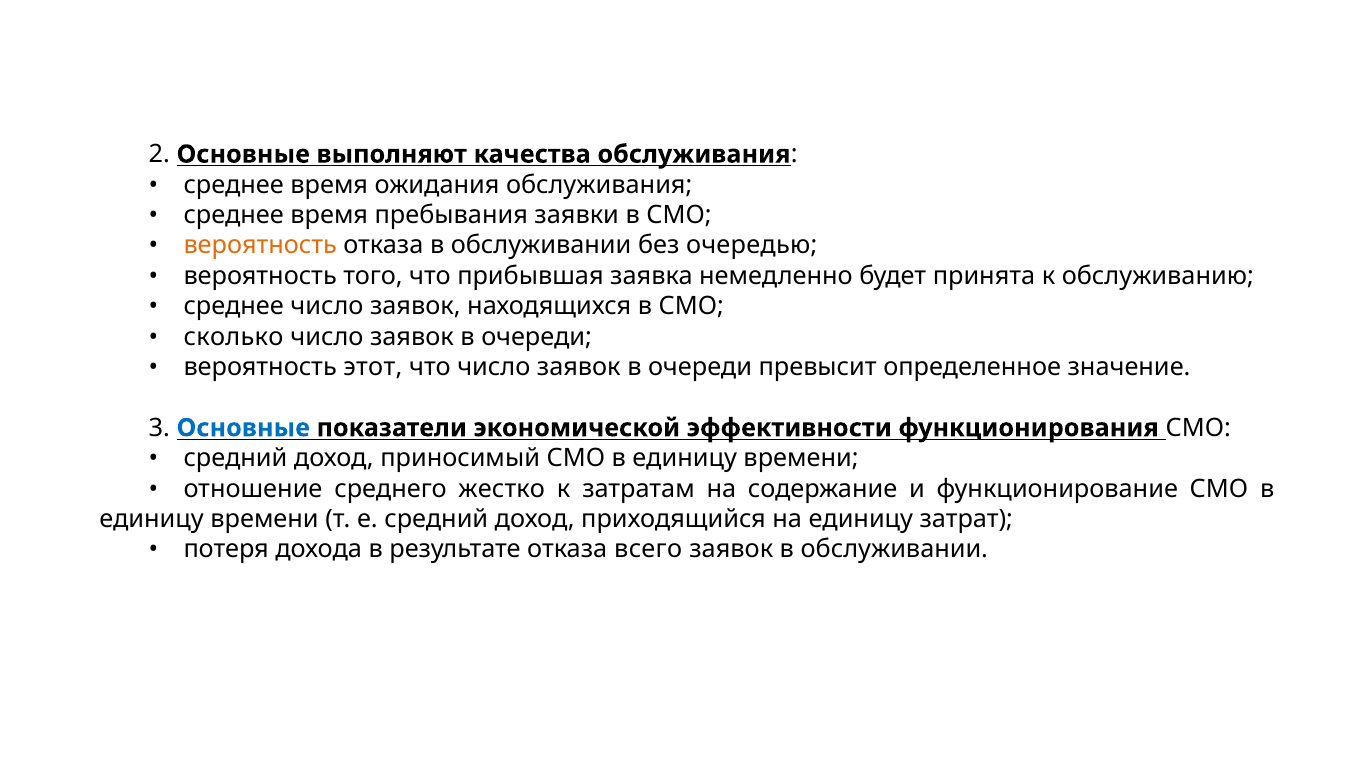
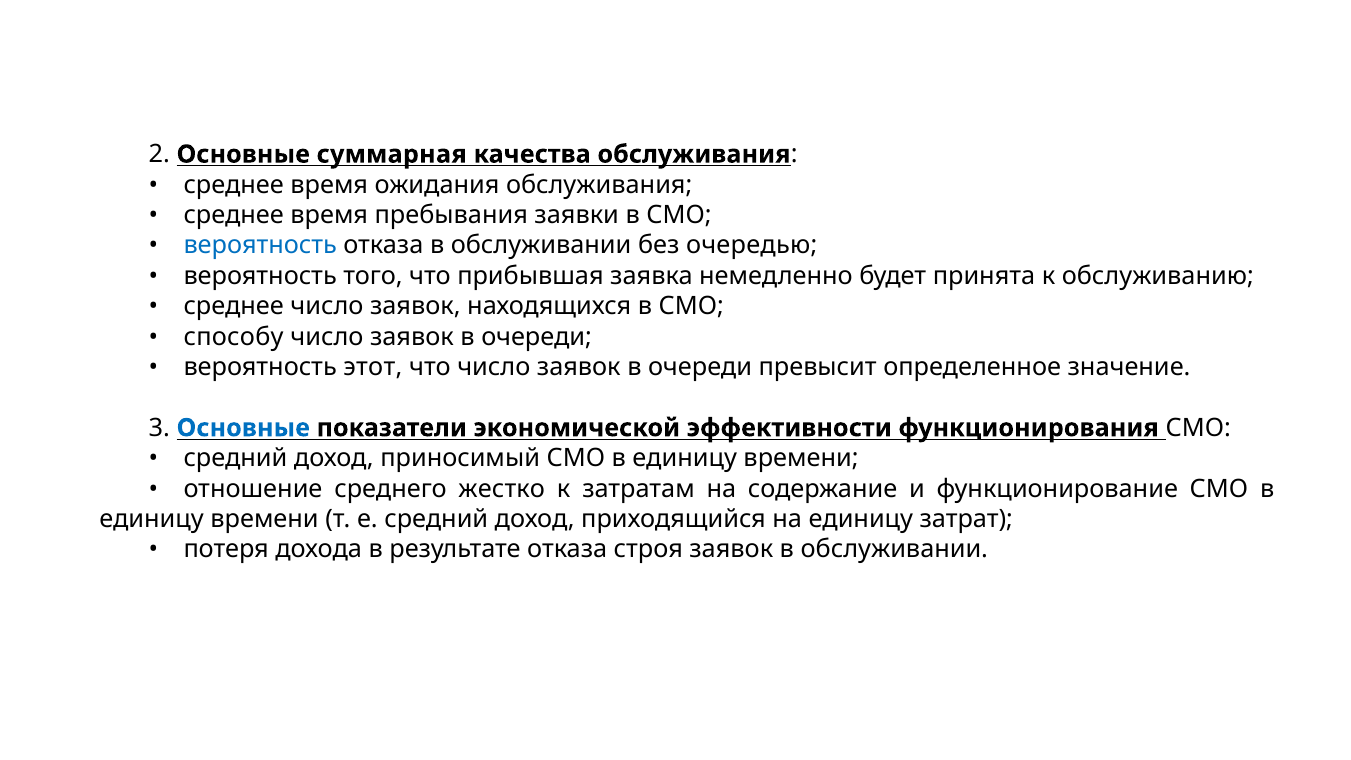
выполняют: выполняют -> суммарная
вероятность at (260, 245) colour: orange -> blue
сколько: сколько -> способу
всего: всего -> строя
